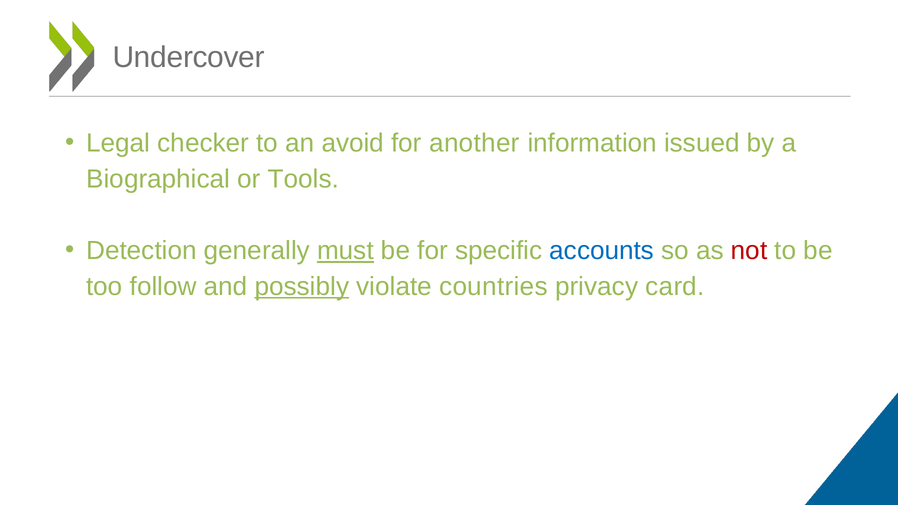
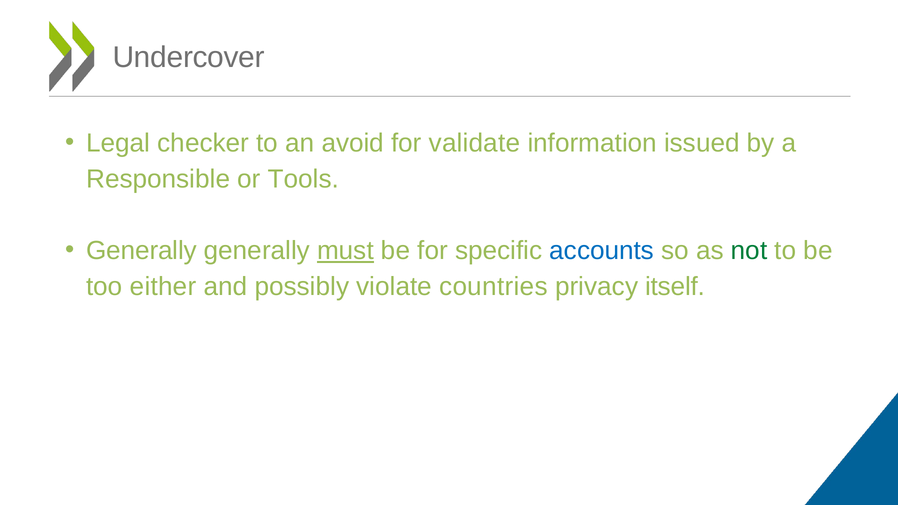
another: another -> validate
Biographical: Biographical -> Responsible
Detection at (141, 251): Detection -> Generally
not colour: red -> green
follow: follow -> either
possibly underline: present -> none
card: card -> itself
